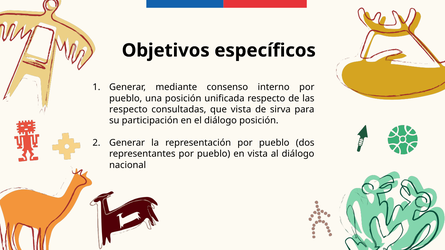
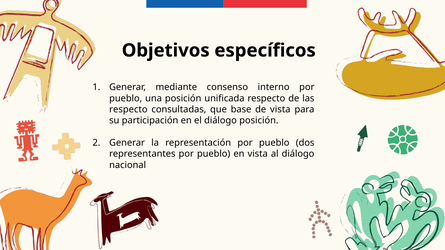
que vista: vista -> base
de sirva: sirva -> vista
